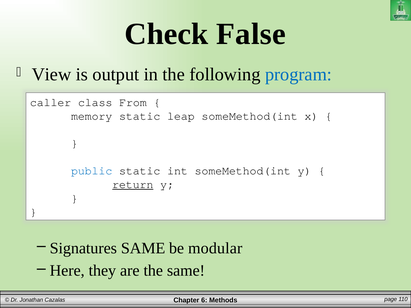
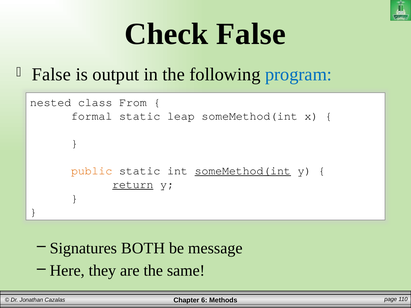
View at (52, 75): View -> False
caller: caller -> nested
memory: memory -> formal
public colour: blue -> orange
someMethod(int at (243, 171) underline: none -> present
Signatures SAME: SAME -> BOTH
modular: modular -> message
